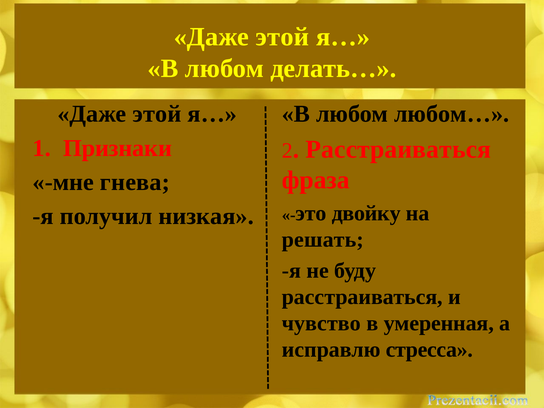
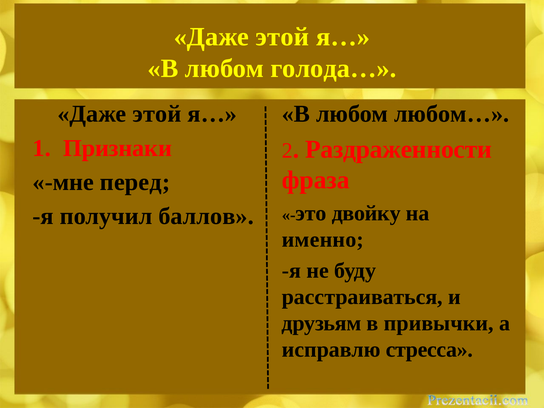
делать…: делать… -> голода…
Расстраиваться at (398, 149): Расстраиваться -> Раздраженности
гнева: гнева -> перед
низкая: низкая -> баллов
решать: решать -> именно
чувство: чувство -> друзьям
умеренная: умеренная -> привычки
